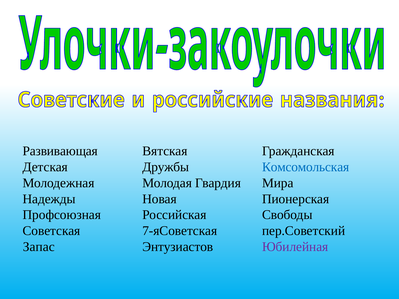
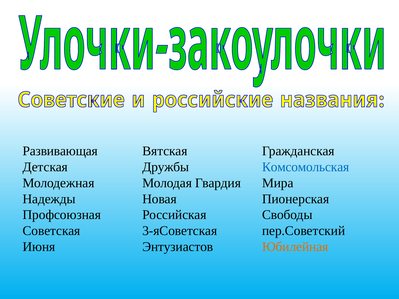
7-яСоветская: 7-яСоветская -> 3-яСоветская
Запас: Запас -> Июня
Юбилейная colour: purple -> orange
